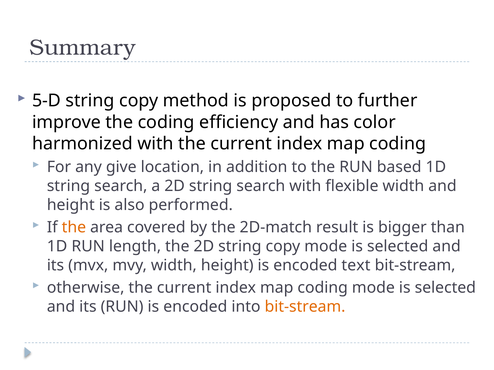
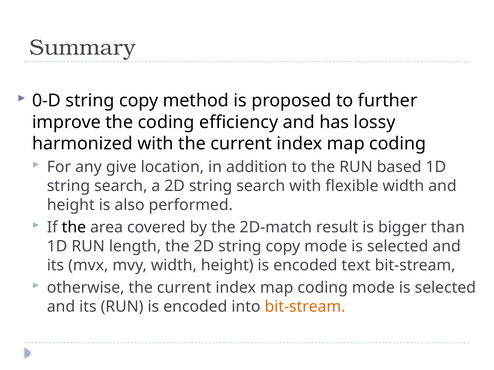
5-D: 5-D -> 0-D
color: color -> lossy
the at (74, 228) colour: orange -> black
